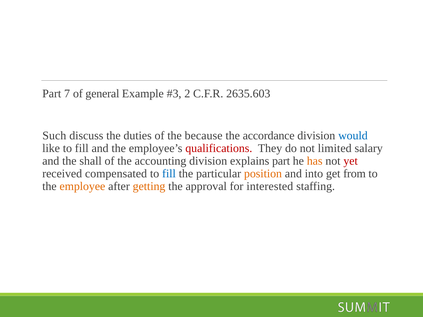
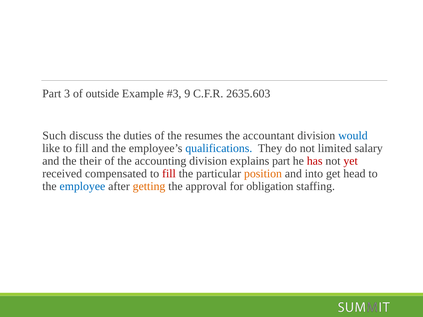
7: 7 -> 3
general: general -> outside
2: 2 -> 9
because: because -> resumes
accordance: accordance -> accountant
qualifications colour: red -> blue
shall: shall -> their
has colour: orange -> red
fill at (169, 174) colour: blue -> red
from: from -> head
employee colour: orange -> blue
interested: interested -> obligation
